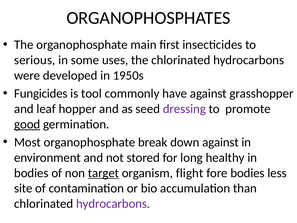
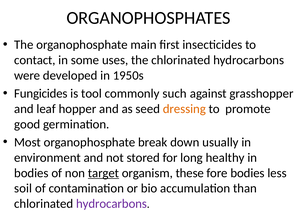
serious: serious -> contact
have: have -> such
dressing colour: purple -> orange
good underline: present -> none
down against: against -> usually
flight: flight -> these
site: site -> soil
